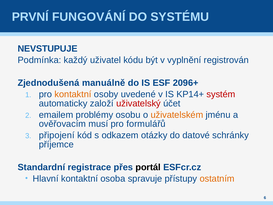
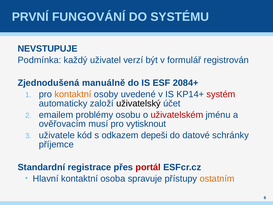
kódu: kódu -> verzí
vyplnění: vyplnění -> formulář
2096+: 2096+ -> 2084+
uživatelský colour: red -> black
uživatelském colour: orange -> red
formulářů: formulářů -> vytisknout
připojení: připojení -> uživatele
otázky: otázky -> depeši
portál colour: black -> red
